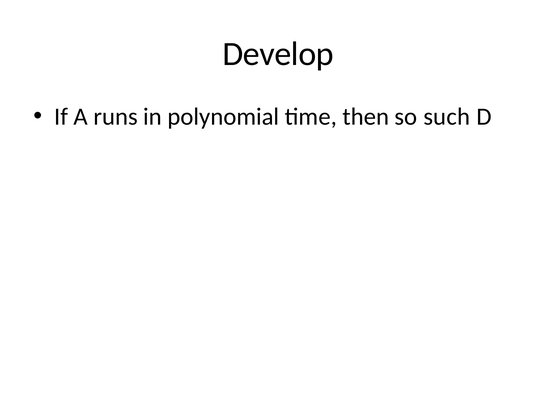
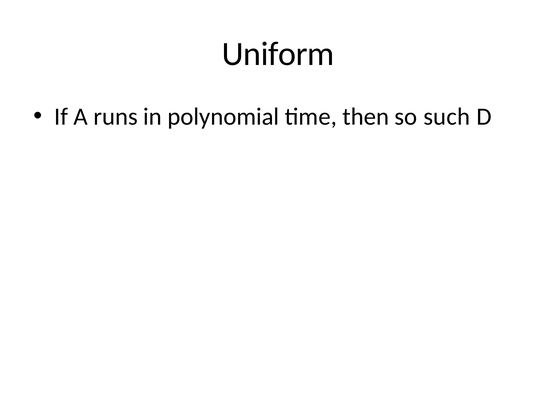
Develop: Develop -> Uniform
